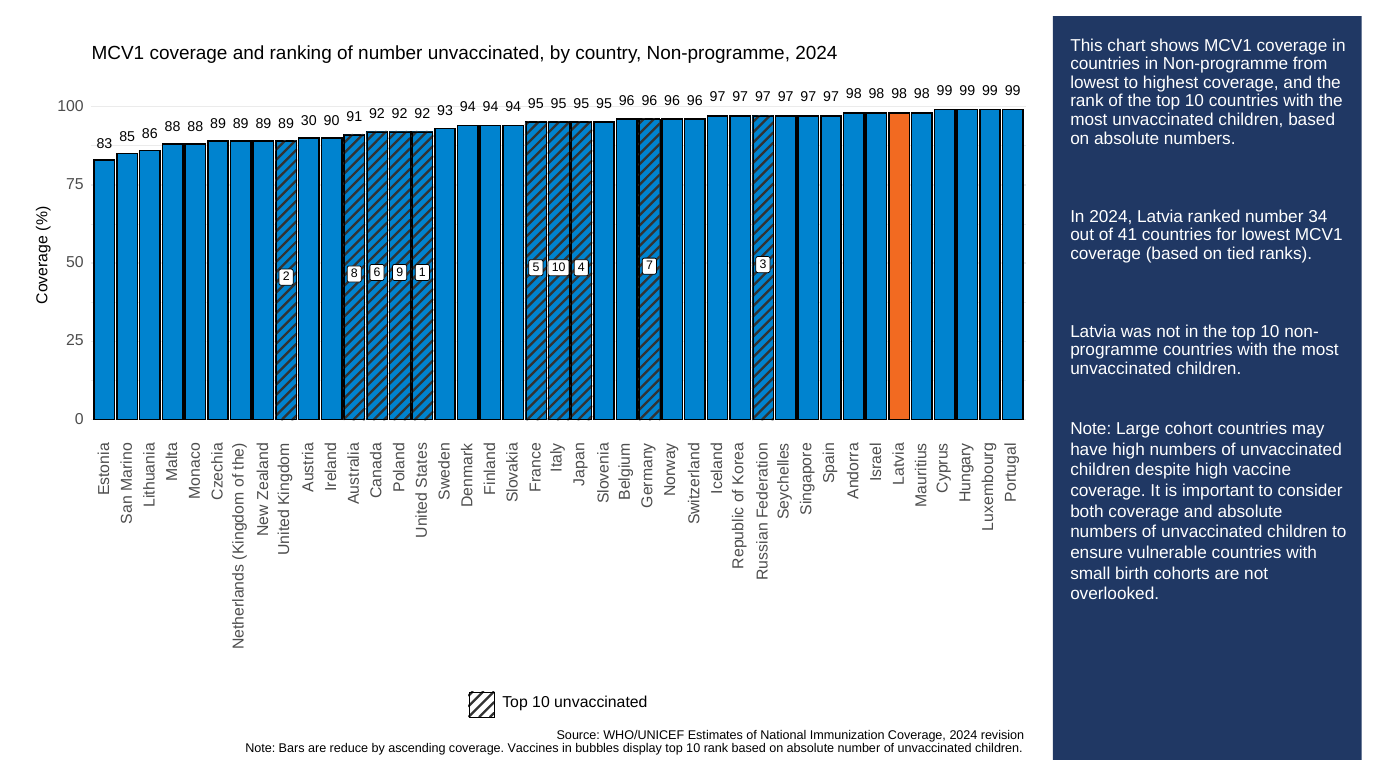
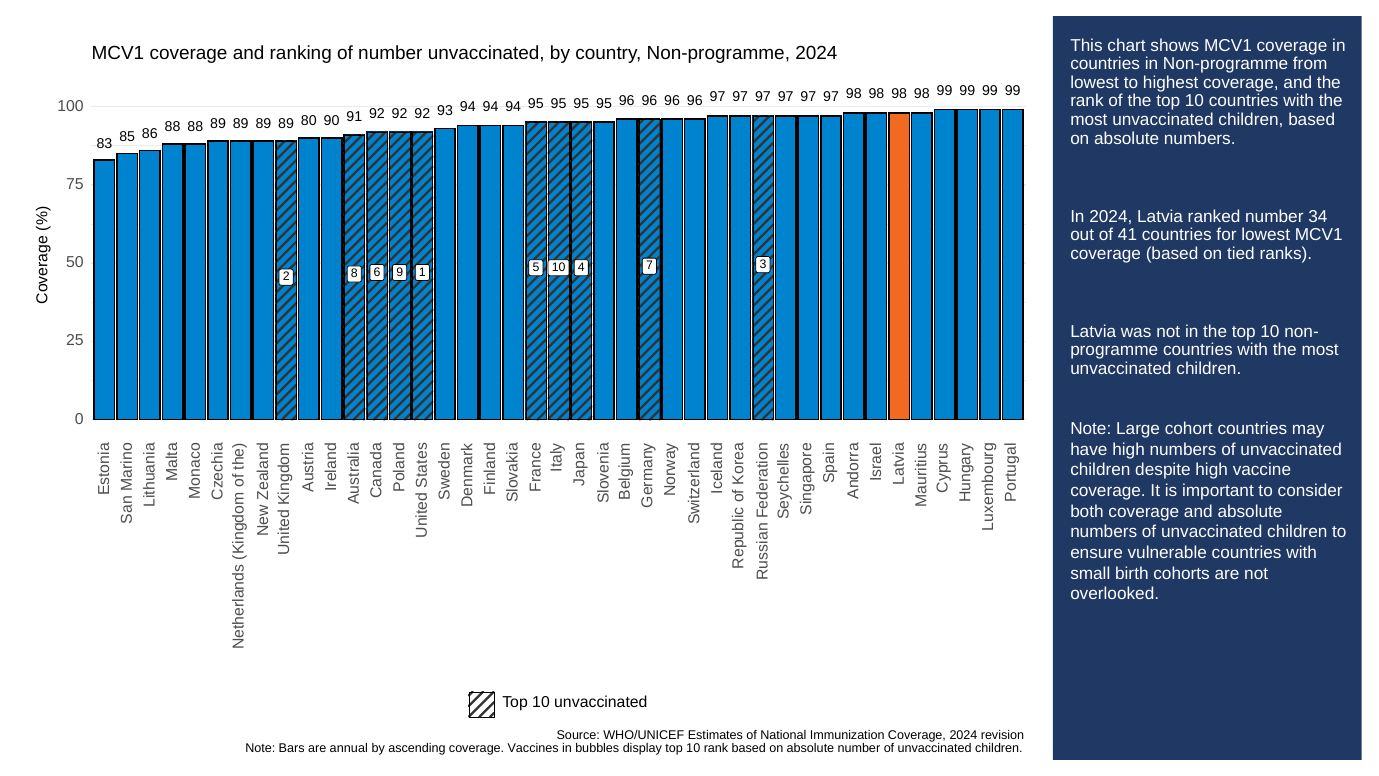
30: 30 -> 80
reduce: reduce -> annual
